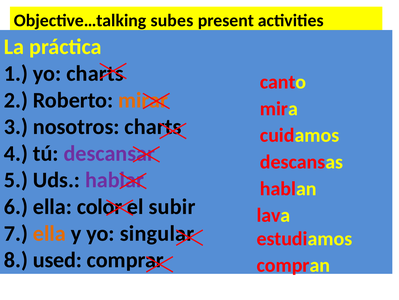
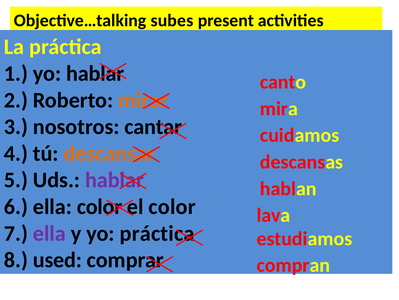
yo charts: charts -> hablar
nosotros charts: charts -> cantar
descansar colour: purple -> orange
el subir: subir -> color
ella at (49, 233) colour: orange -> purple
yo singular: singular -> práctica
